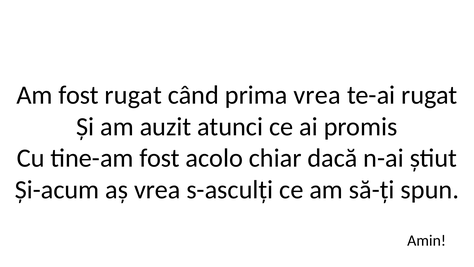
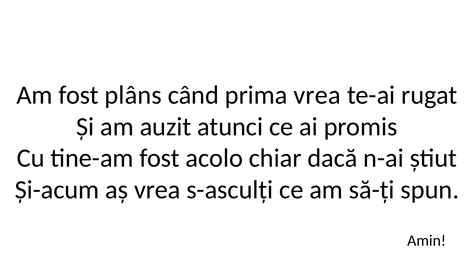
fost rugat: rugat -> plâns
